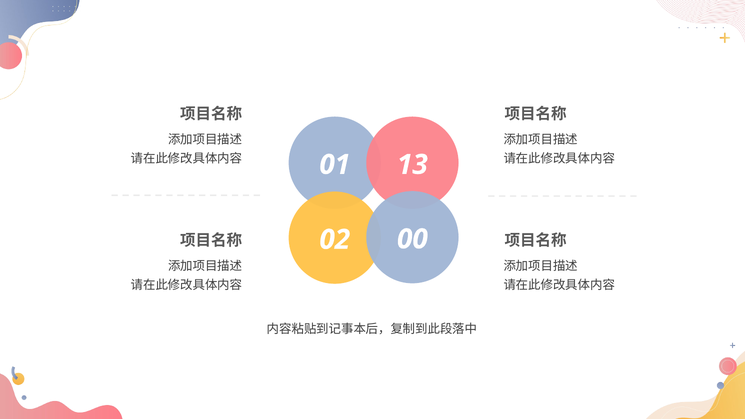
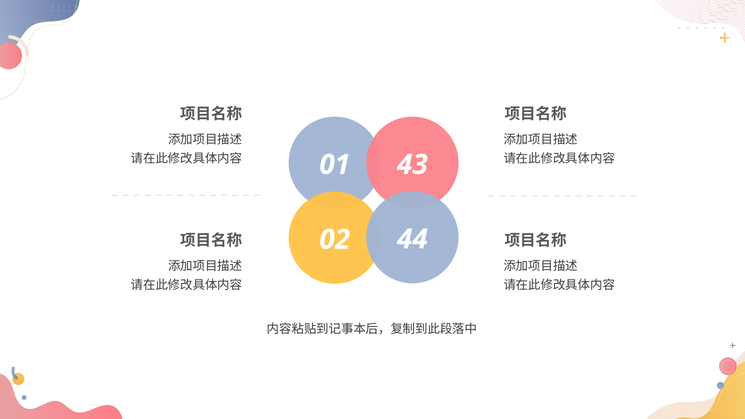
13: 13 -> 43
00: 00 -> 44
